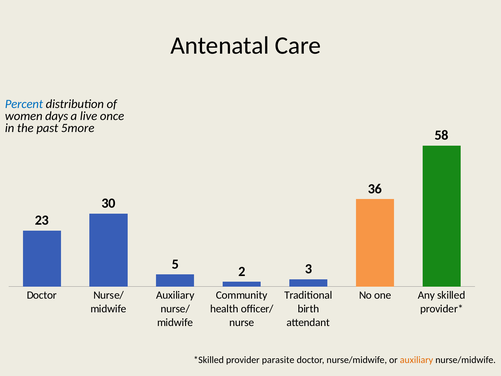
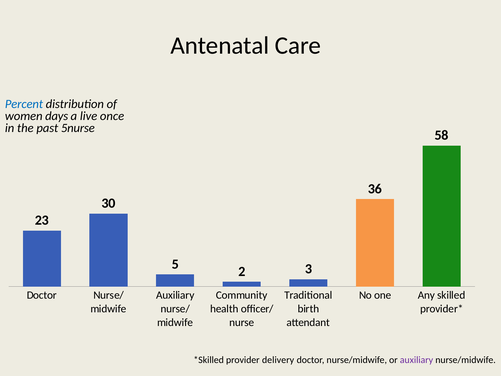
5more: 5more -> 5nurse
parasite: parasite -> delivery
auxiliary at (417, 360) colour: orange -> purple
